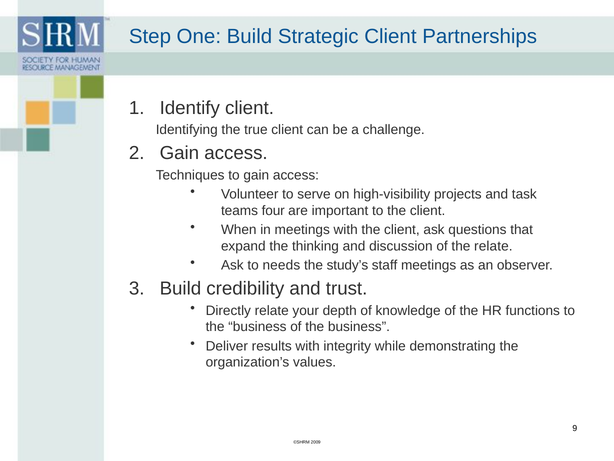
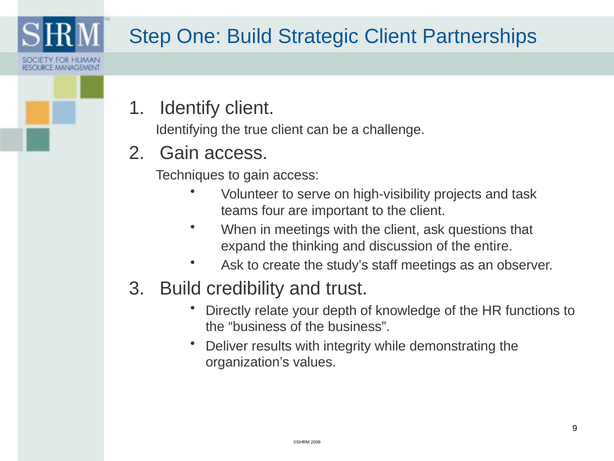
the relate: relate -> entire
needs: needs -> create
